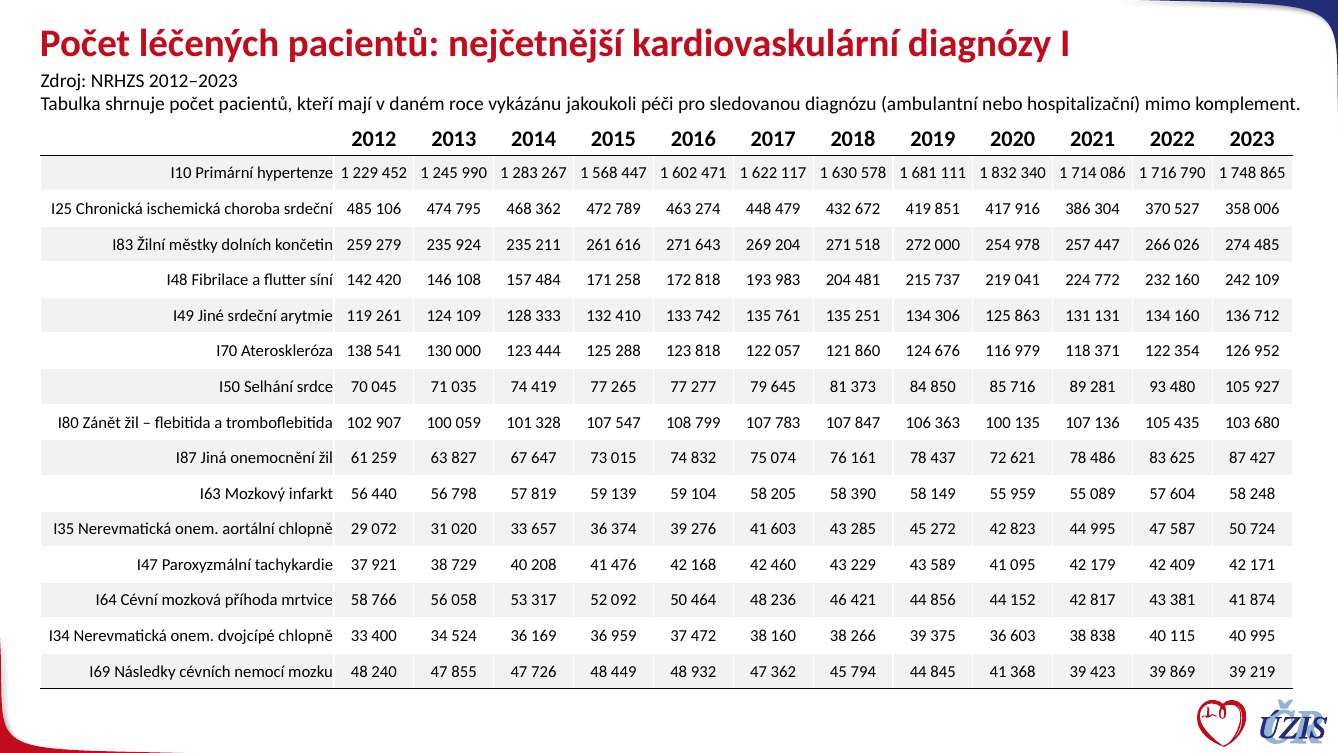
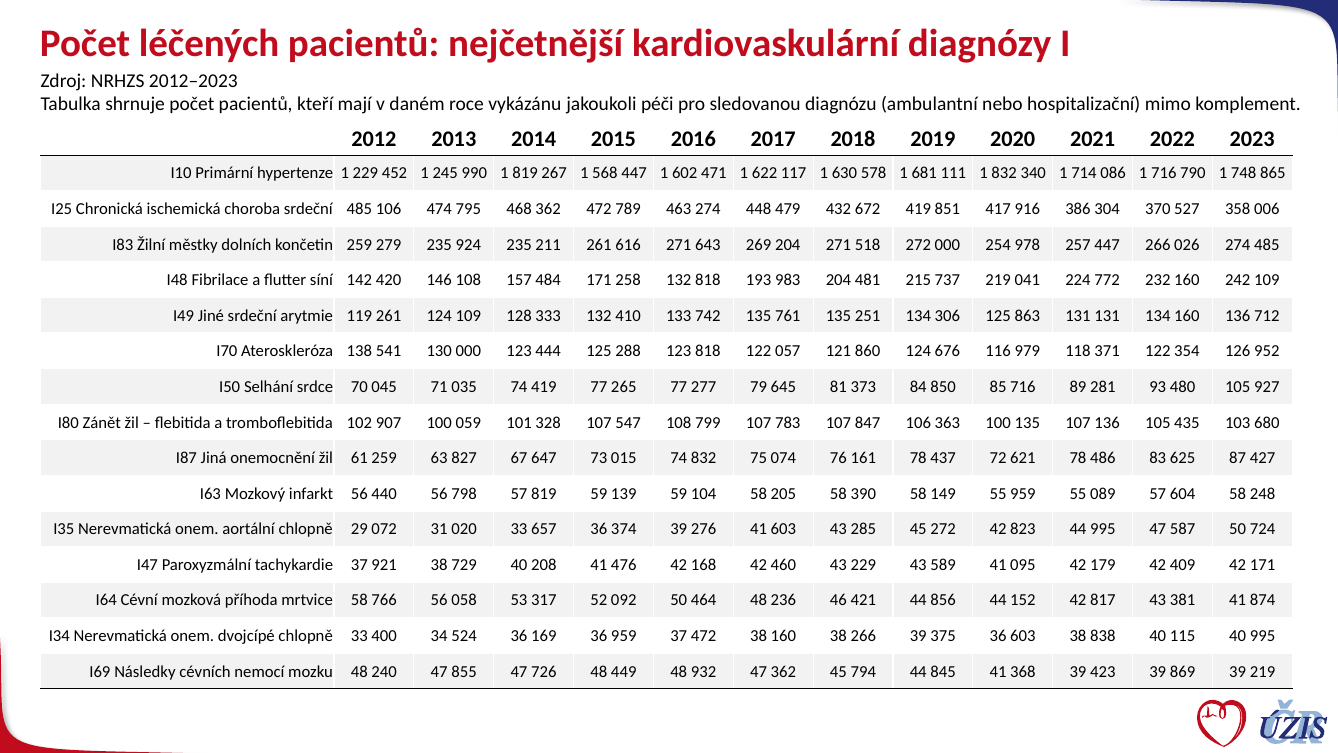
1 283: 283 -> 819
258 172: 172 -> 132
